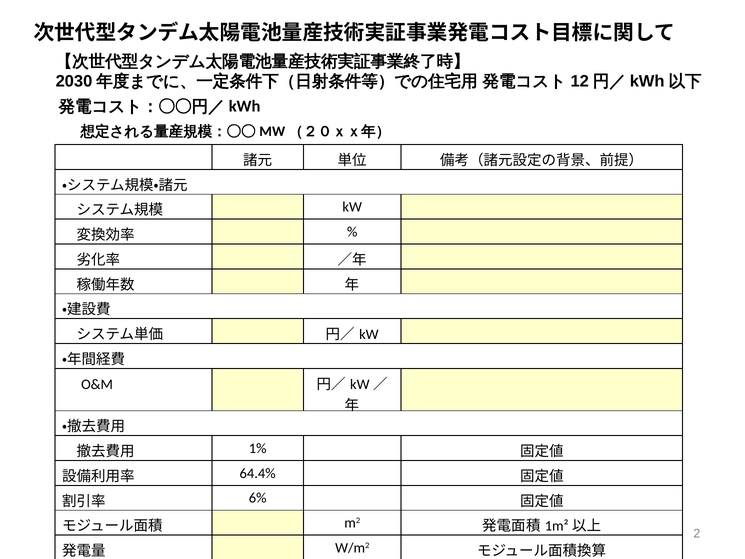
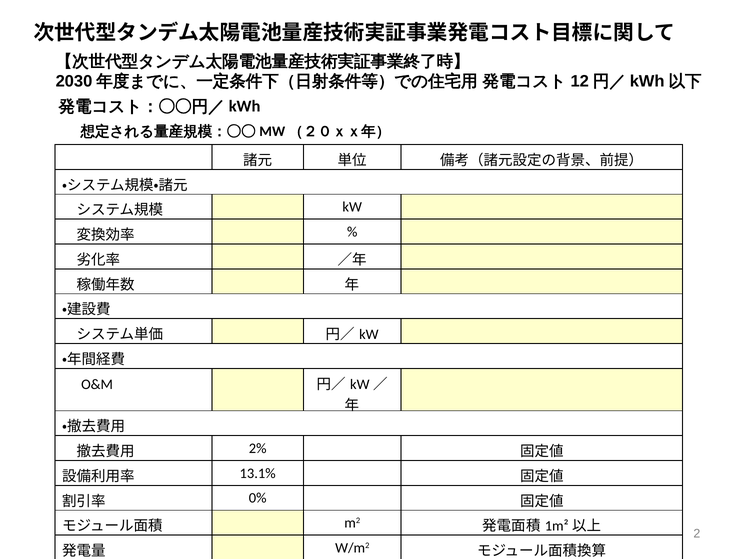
1%: 1% -> 2%
64.4%: 64.4% -> 13.1%
6%: 6% -> 0%
